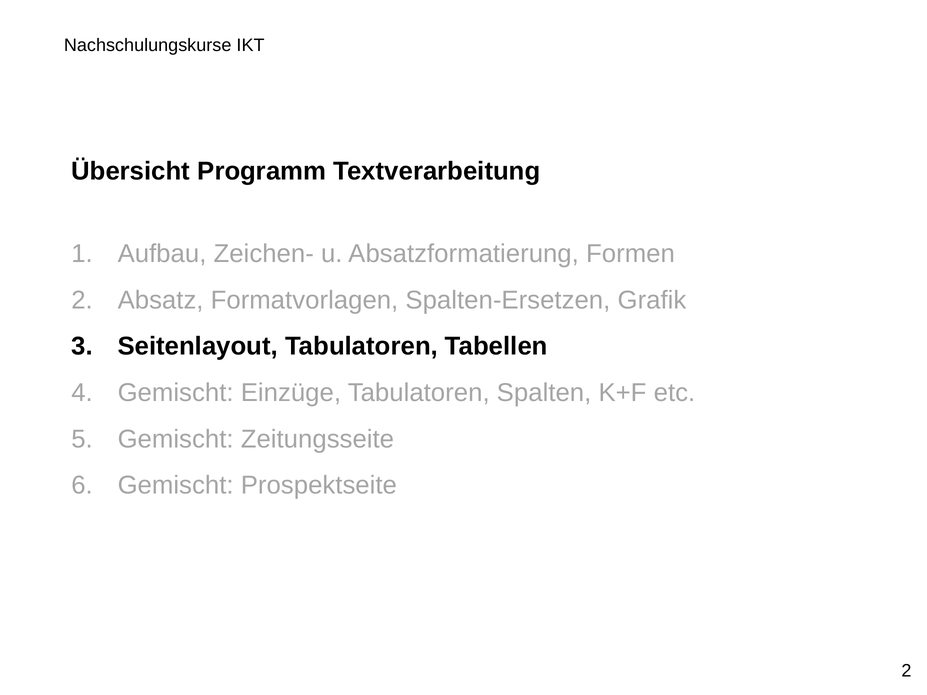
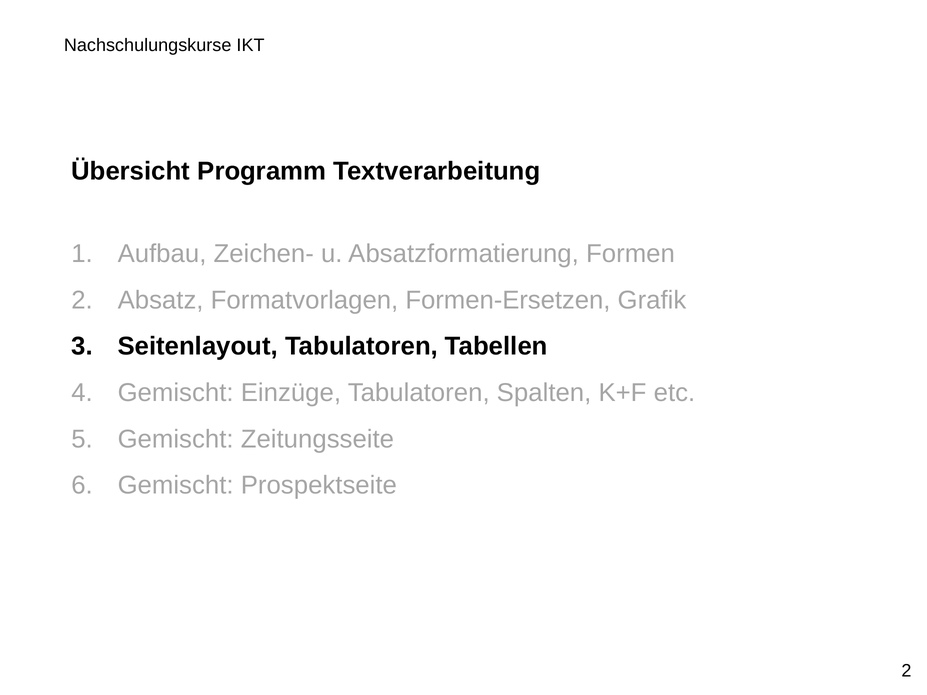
Spalten-Ersetzen: Spalten-Ersetzen -> Formen-Ersetzen
